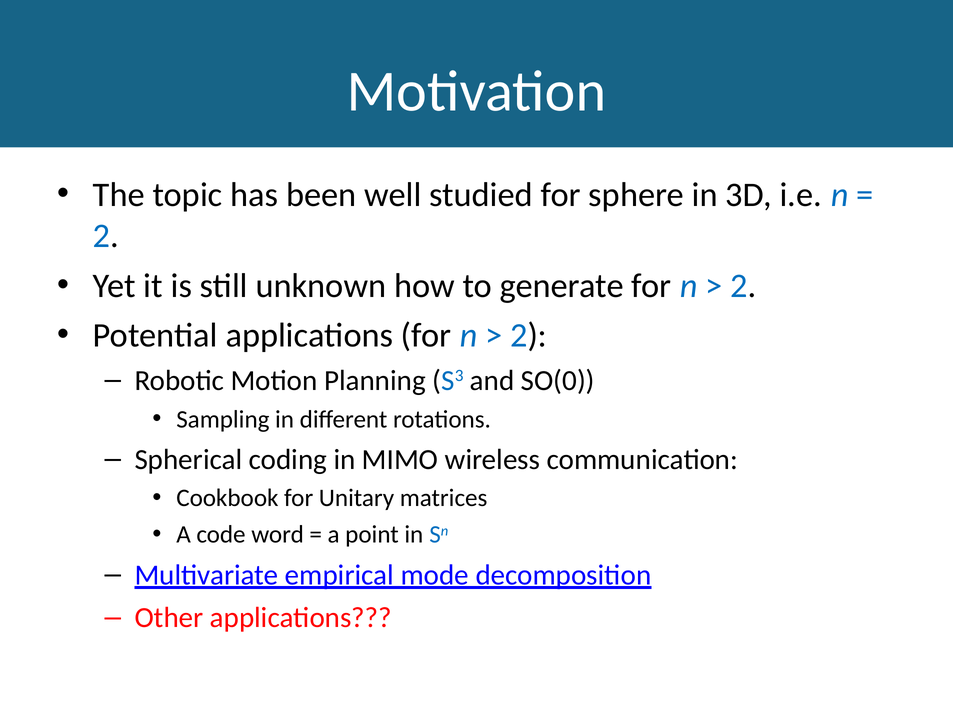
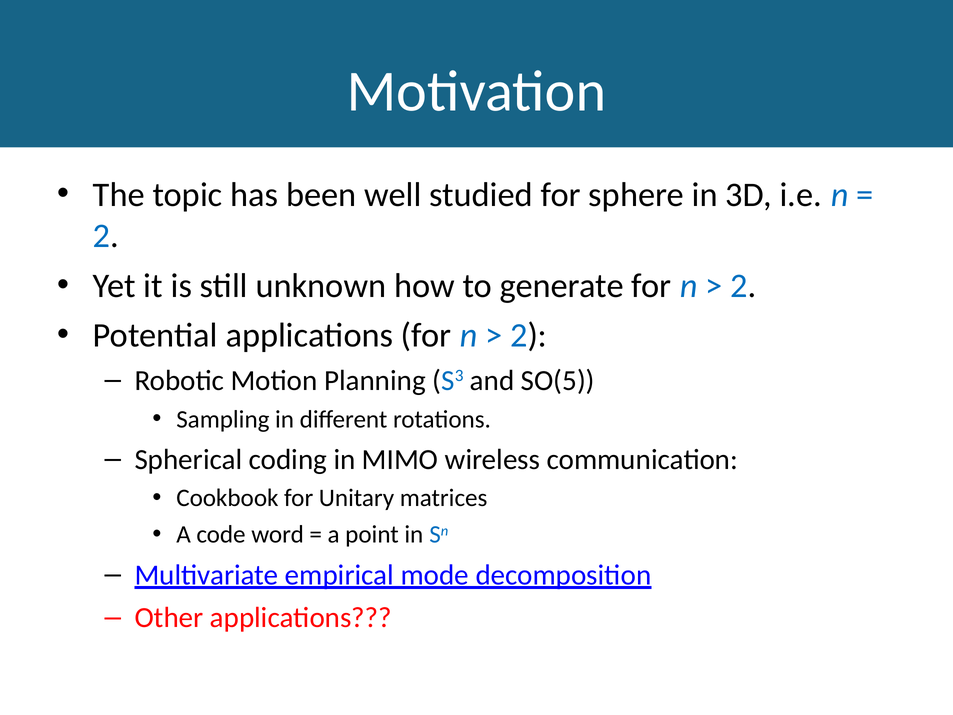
SO(0: SO(0 -> SO(5
